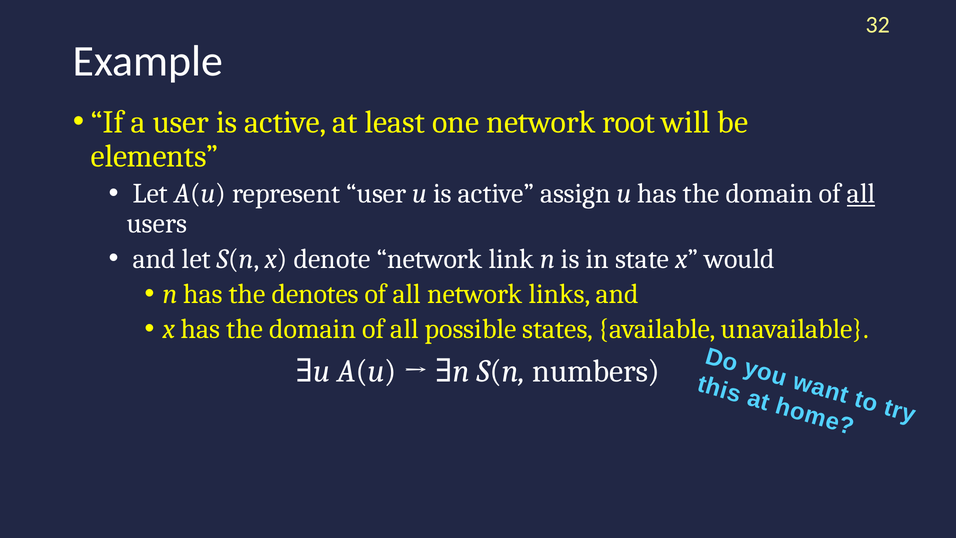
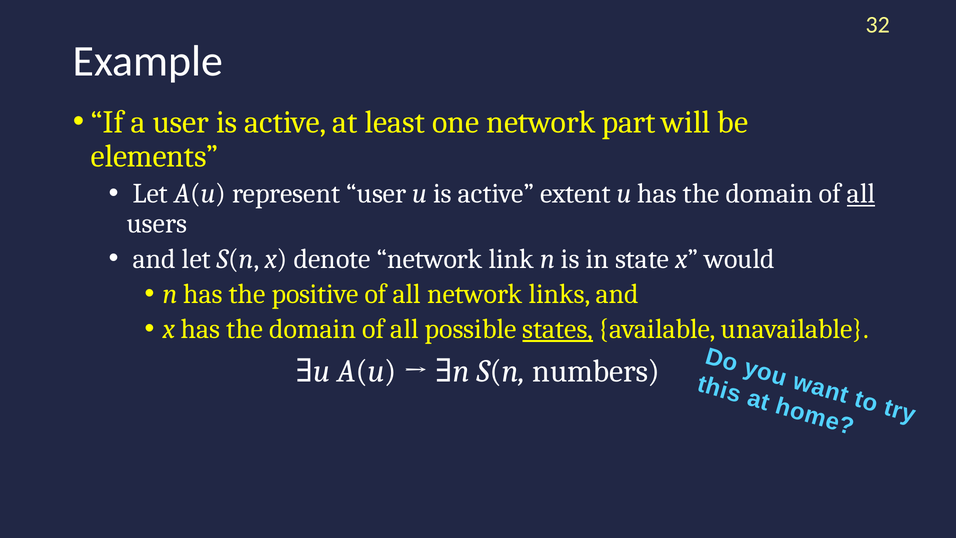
root: root -> part
assign: assign -> extent
denotes: denotes -> positive
states underline: none -> present
